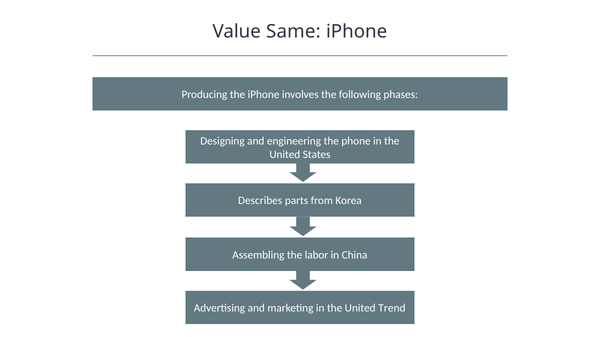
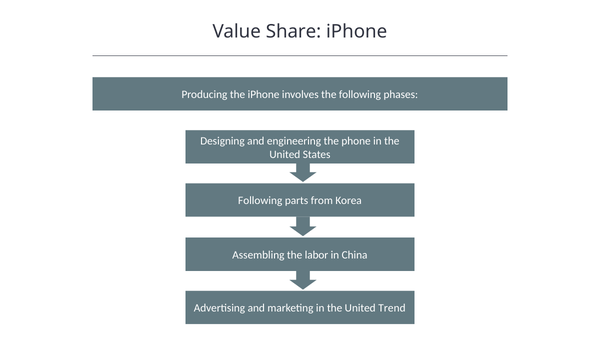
Same: Same -> Share
Describes at (260, 201): Describes -> Following
